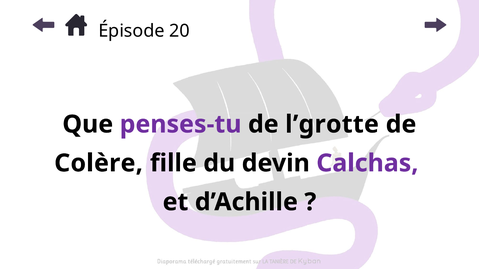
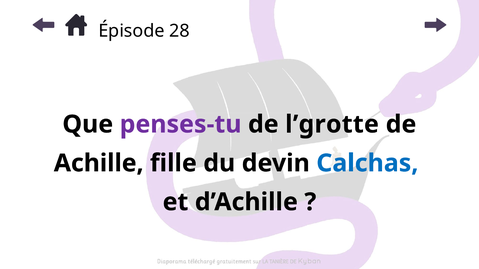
20: 20 -> 28
Colère: Colère -> Achille
Calchas colour: purple -> blue
